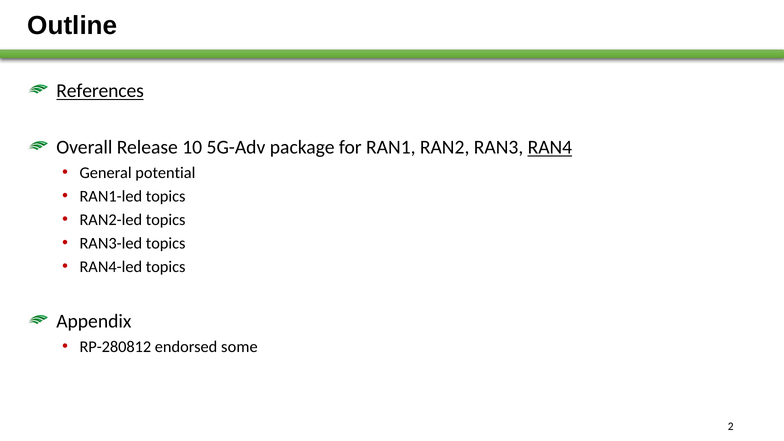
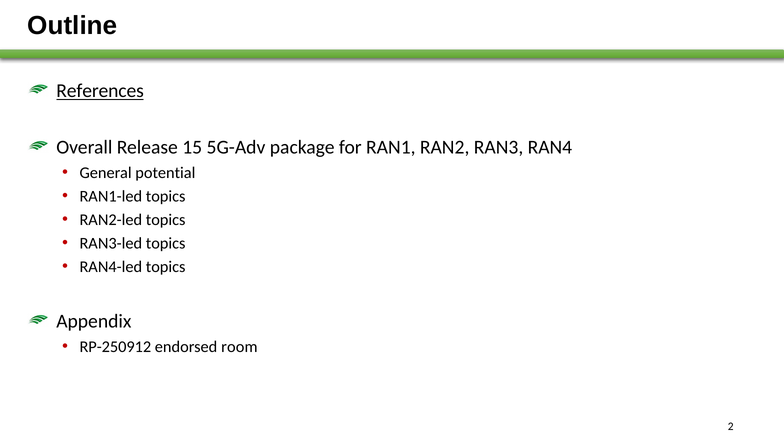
10: 10 -> 15
RAN4 underline: present -> none
RP-280812: RP-280812 -> RP-250912
some: some -> room
